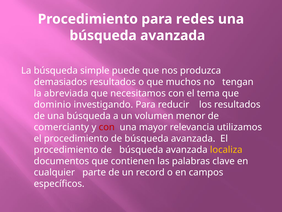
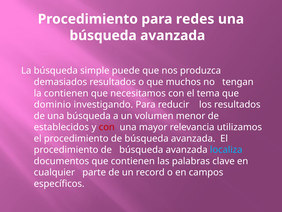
la abreviada: abreviada -> contienen
comercianty: comercianty -> establecidos
localiza colour: yellow -> light blue
